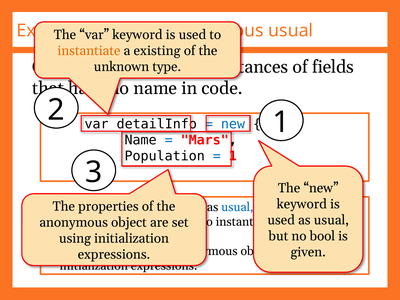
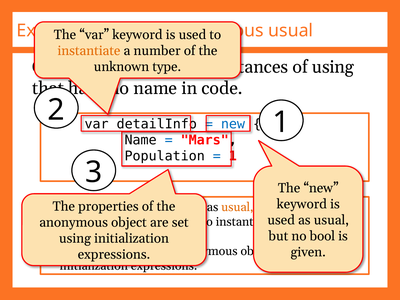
existing: existing -> number
of fields: fields -> using
usual at (237, 207) colour: blue -> orange
